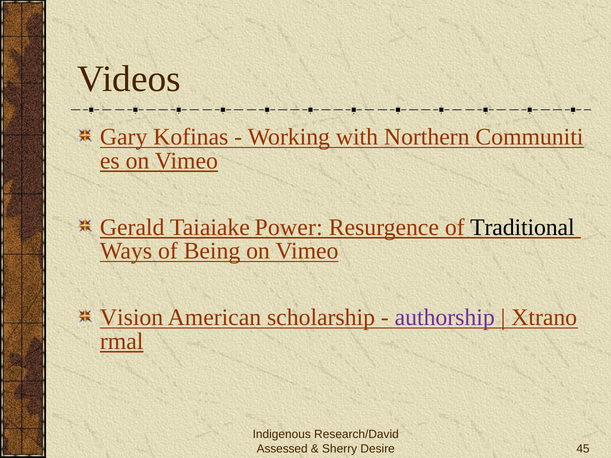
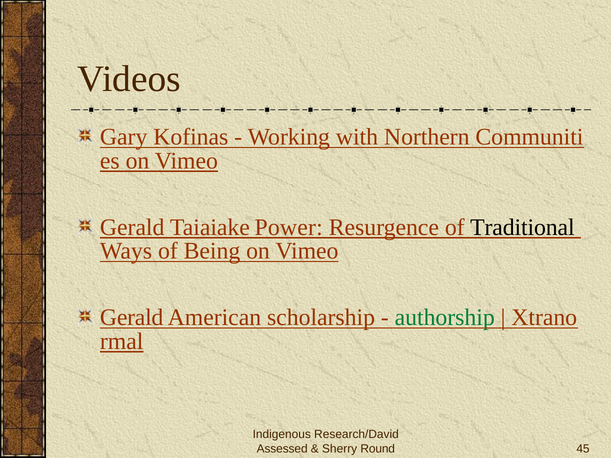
Vision at (132, 318): Vision -> Gerald
authorship colour: purple -> green
Desire: Desire -> Round
